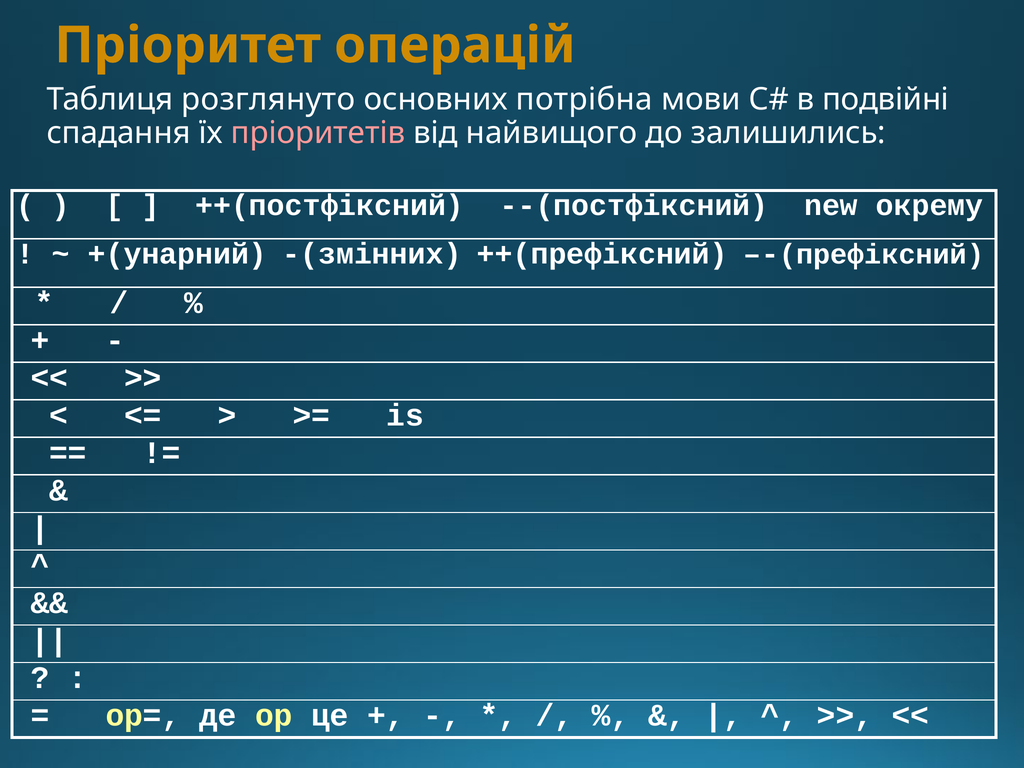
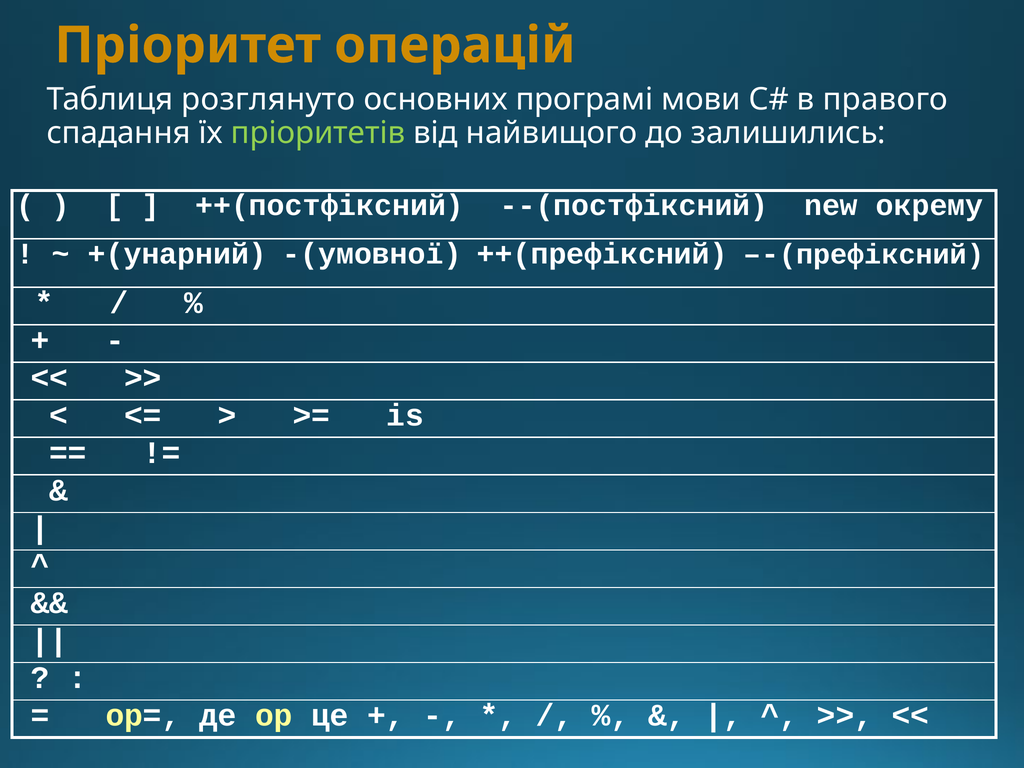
потрібна: потрібна -> програмі
подвійні: подвійні -> правого
пріоритетів colour: pink -> light green
-(змінних: -(змінних -> -(умовної
